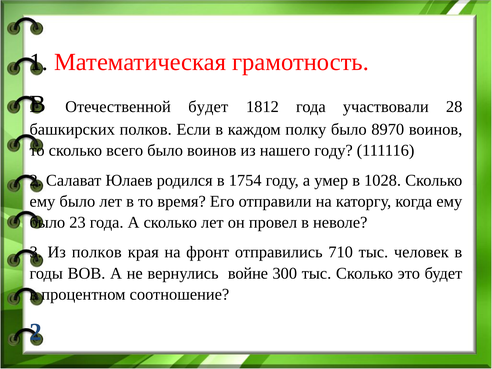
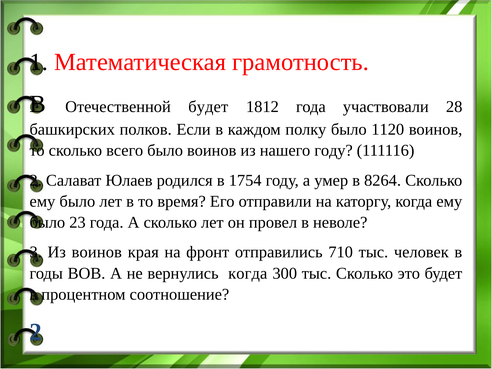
8970: 8970 -> 1120
1028: 1028 -> 8264
Из полков: полков -> воинов
вернулись войне: войне -> когда
